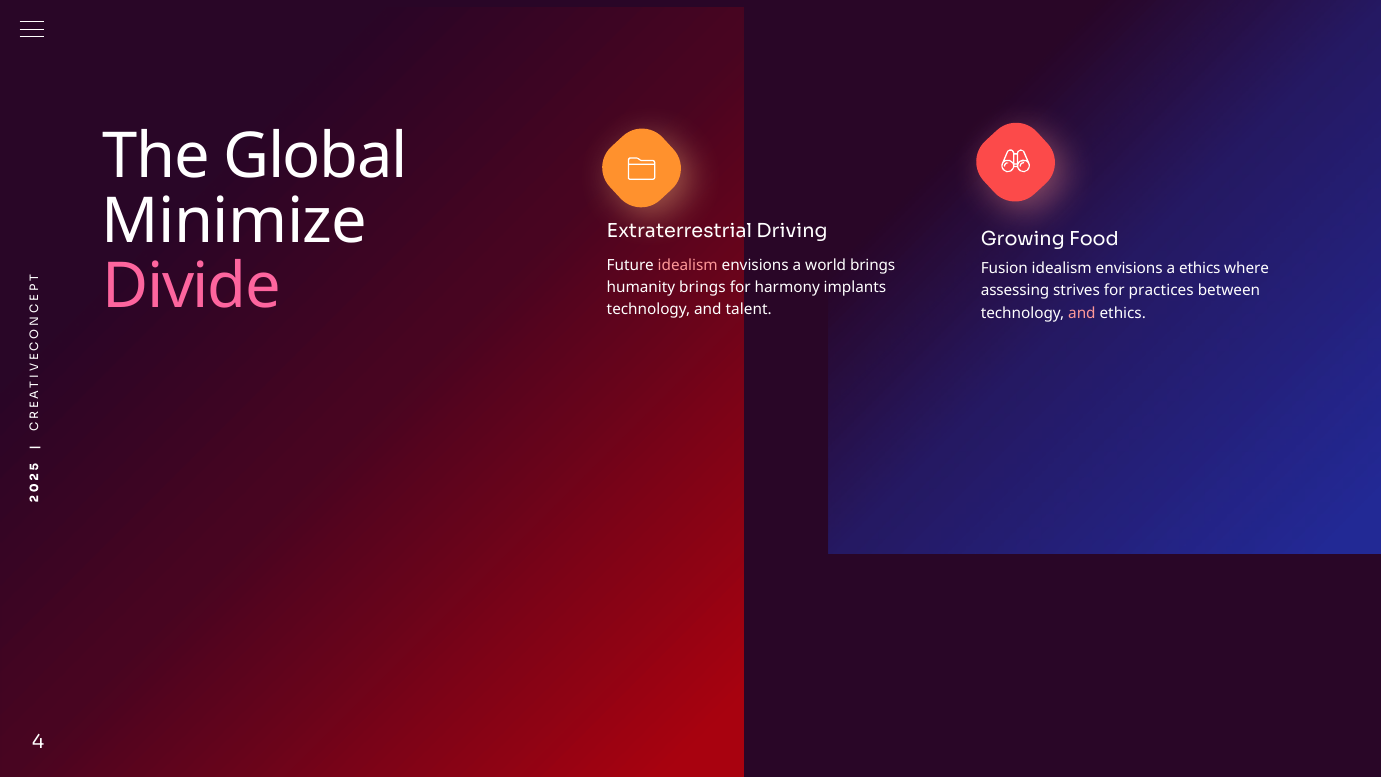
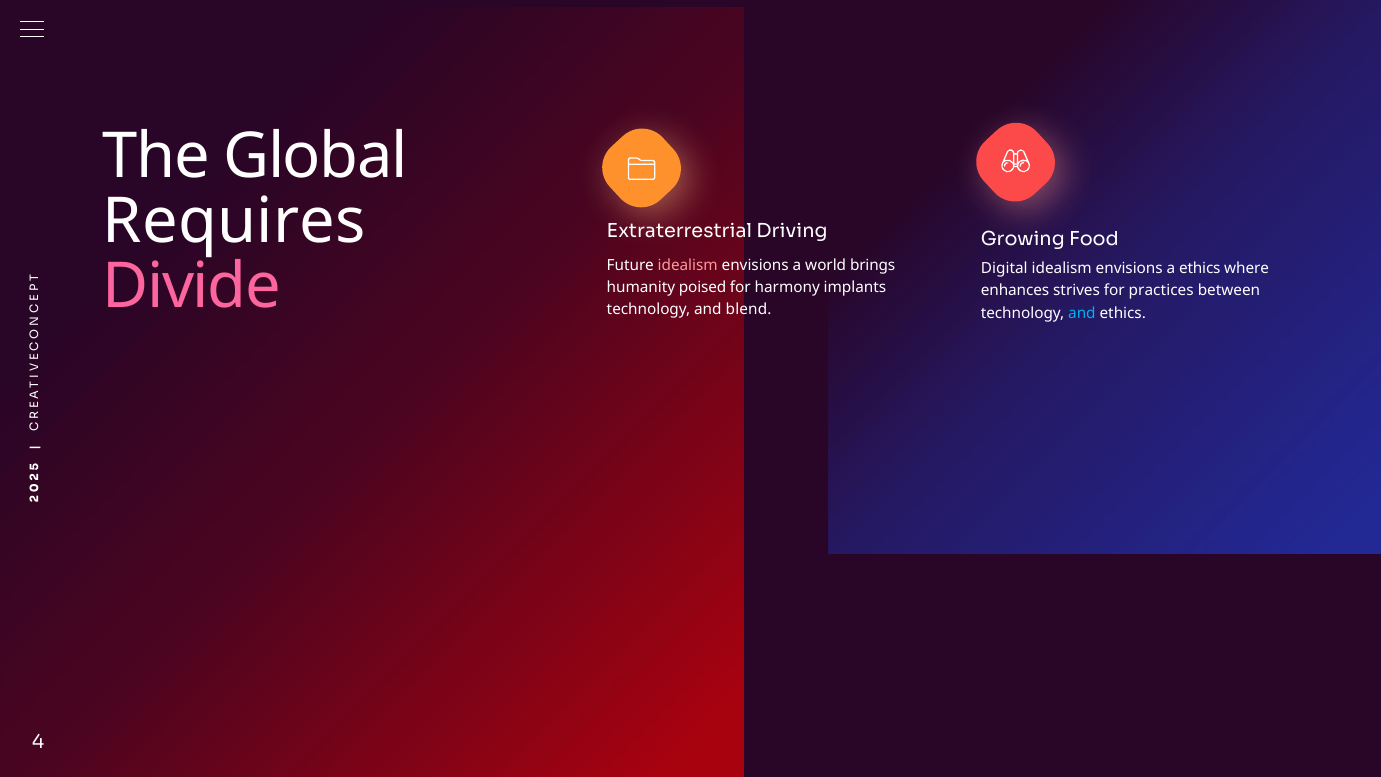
Minimize: Minimize -> Requires
Fusion: Fusion -> Digital
humanity brings: brings -> poised
assessing: assessing -> enhances
talent: talent -> blend
and at (1082, 313) colour: pink -> light blue
